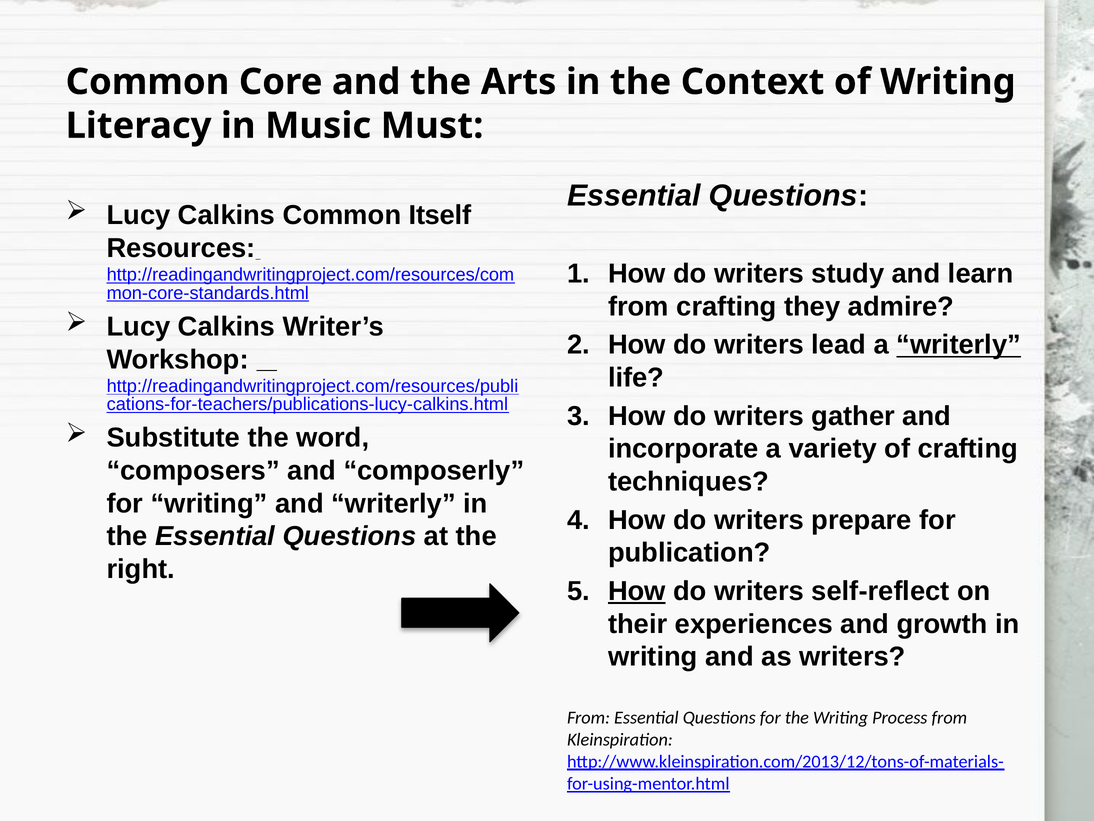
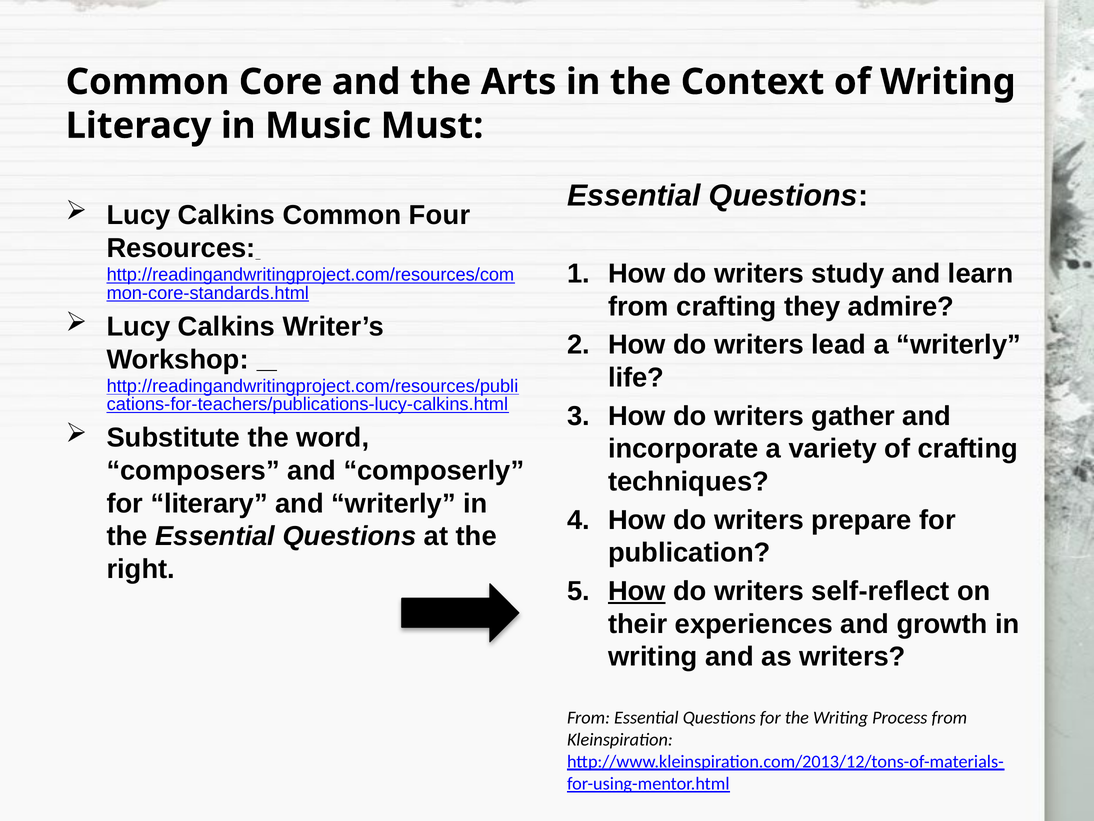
Itself: Itself -> Four
writerly at (959, 345) underline: present -> none
for writing: writing -> literary
